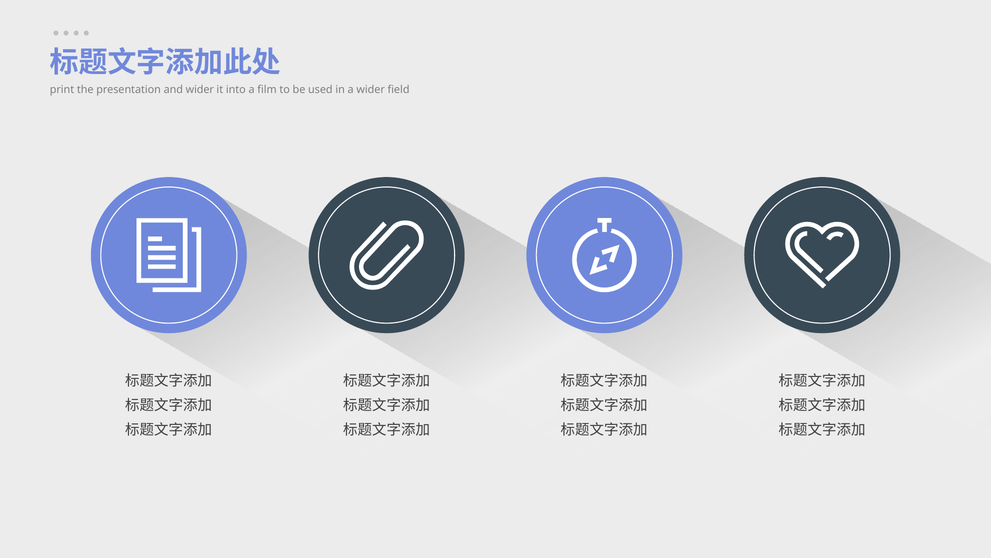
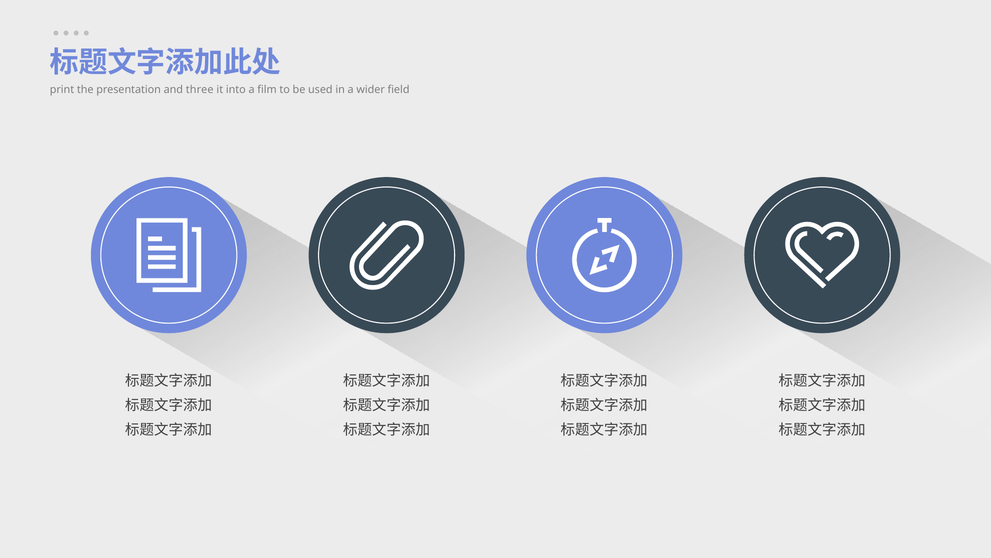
and wider: wider -> three
